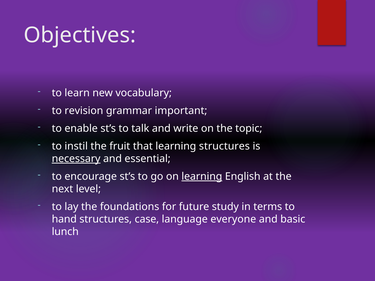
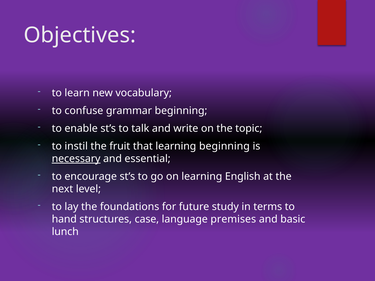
revision: revision -> confuse
grammar important: important -> beginning
learning structures: structures -> beginning
learning at (202, 177) underline: present -> none
everyone: everyone -> premises
